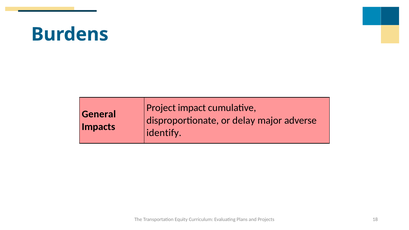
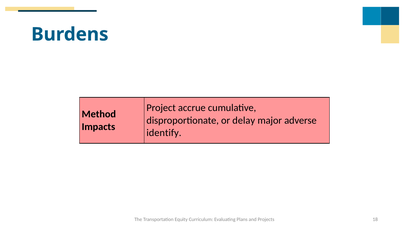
impact: impact -> accrue
General: General -> Method
